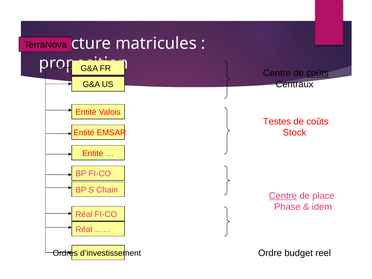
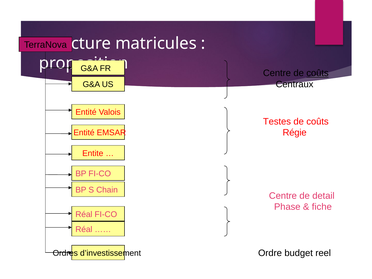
Stock: Stock -> Régie
Centre at (283, 196) underline: present -> none
place: place -> detail
idem: idem -> fiche
